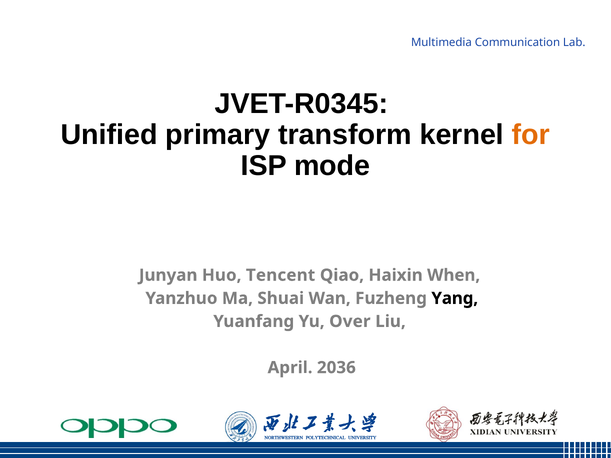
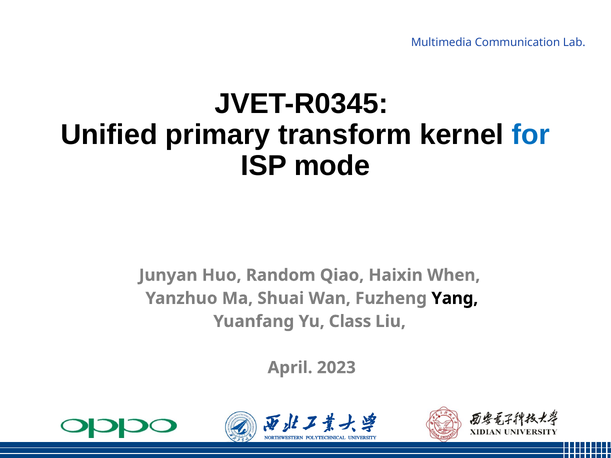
for colour: orange -> blue
Tencent: Tencent -> Random
Over: Over -> Class
2036: 2036 -> 2023
